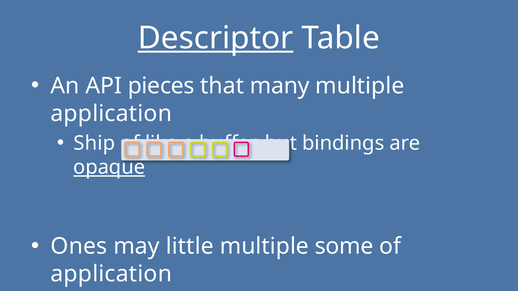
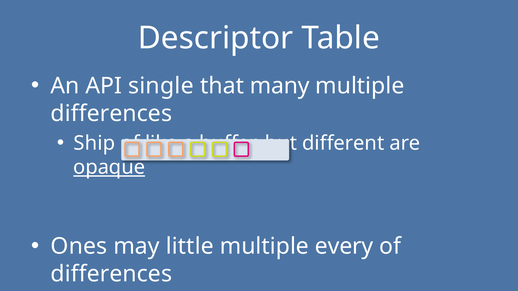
Descriptor underline: present -> none
pieces: pieces -> single
application at (111, 114): application -> differences
bindings at (343, 143): bindings -> different
some: some -> every
application at (111, 274): application -> differences
